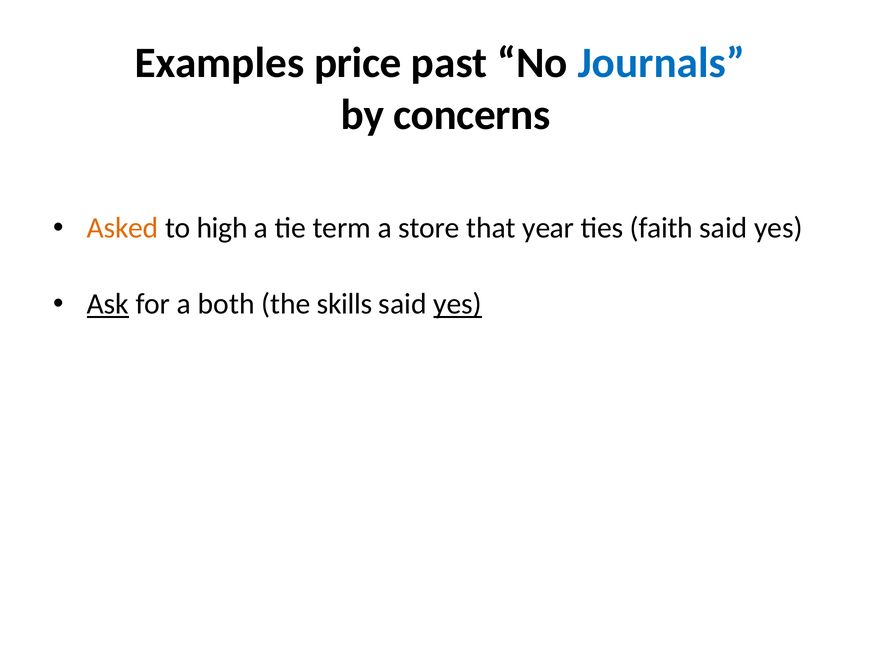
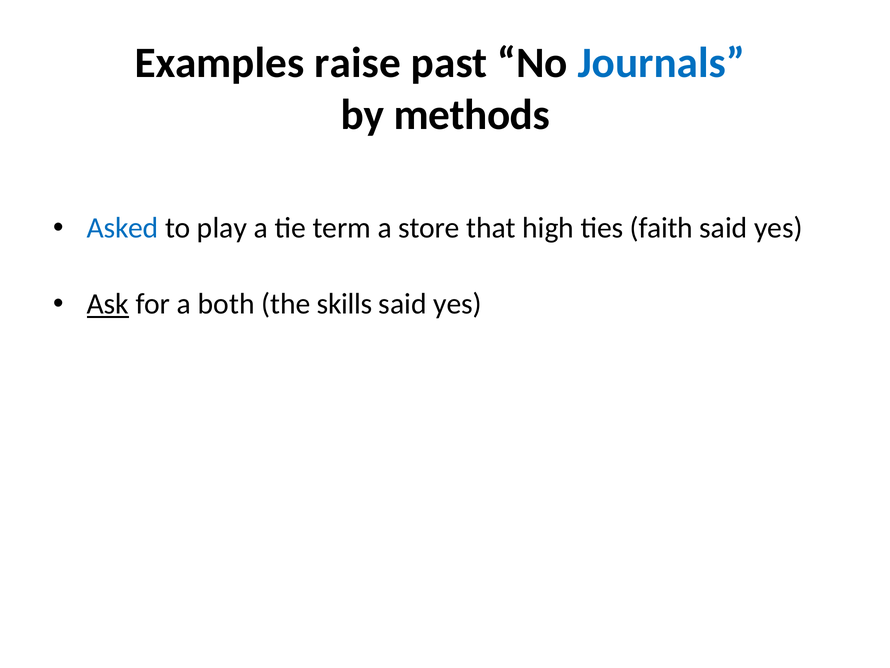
price: price -> raise
concerns: concerns -> methods
Asked colour: orange -> blue
high: high -> play
year: year -> high
yes at (458, 304) underline: present -> none
